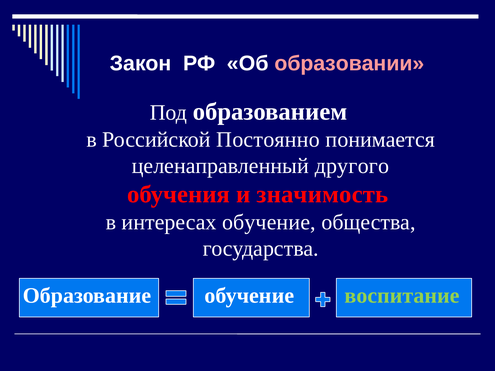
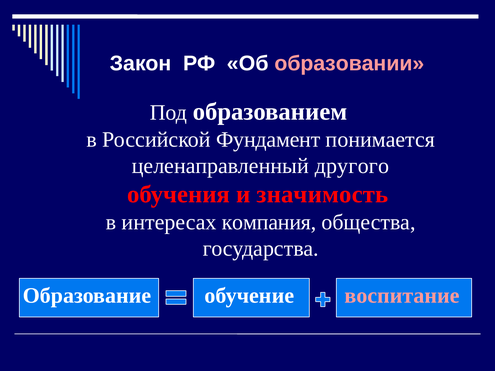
Постоянно: Постоянно -> Фундамент
интересах обучение: обучение -> компания
воспитание colour: light green -> pink
